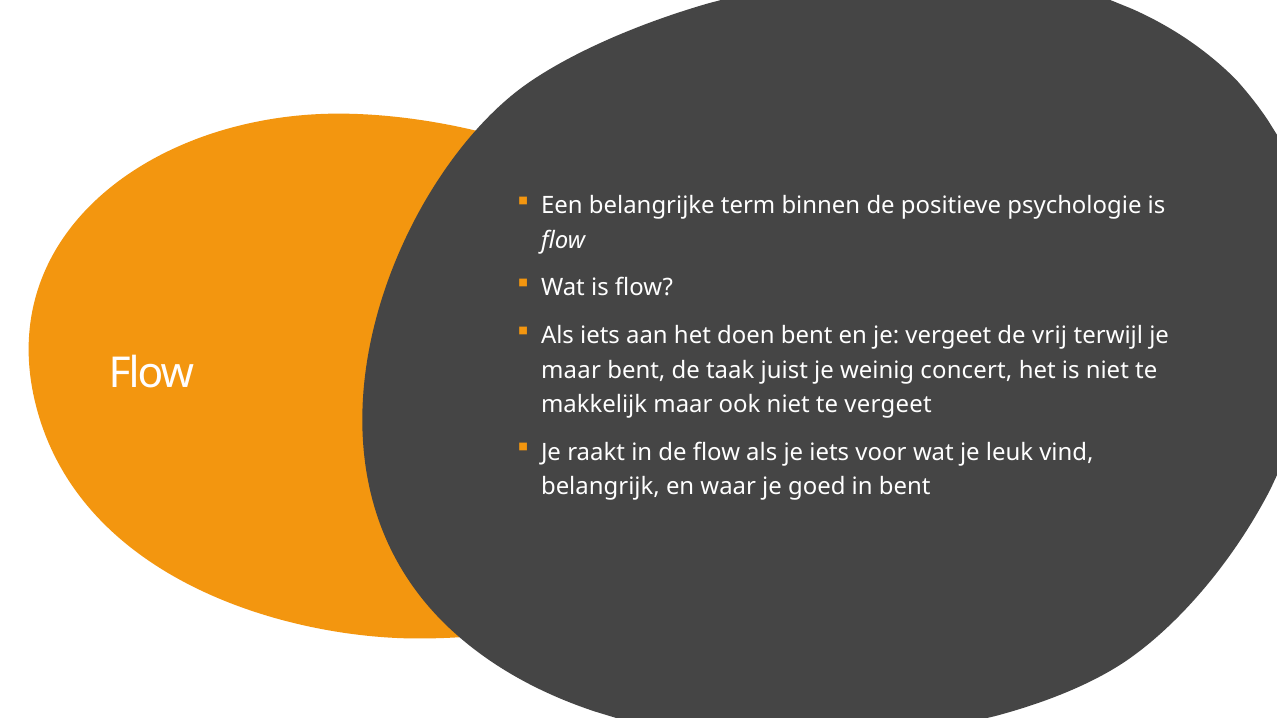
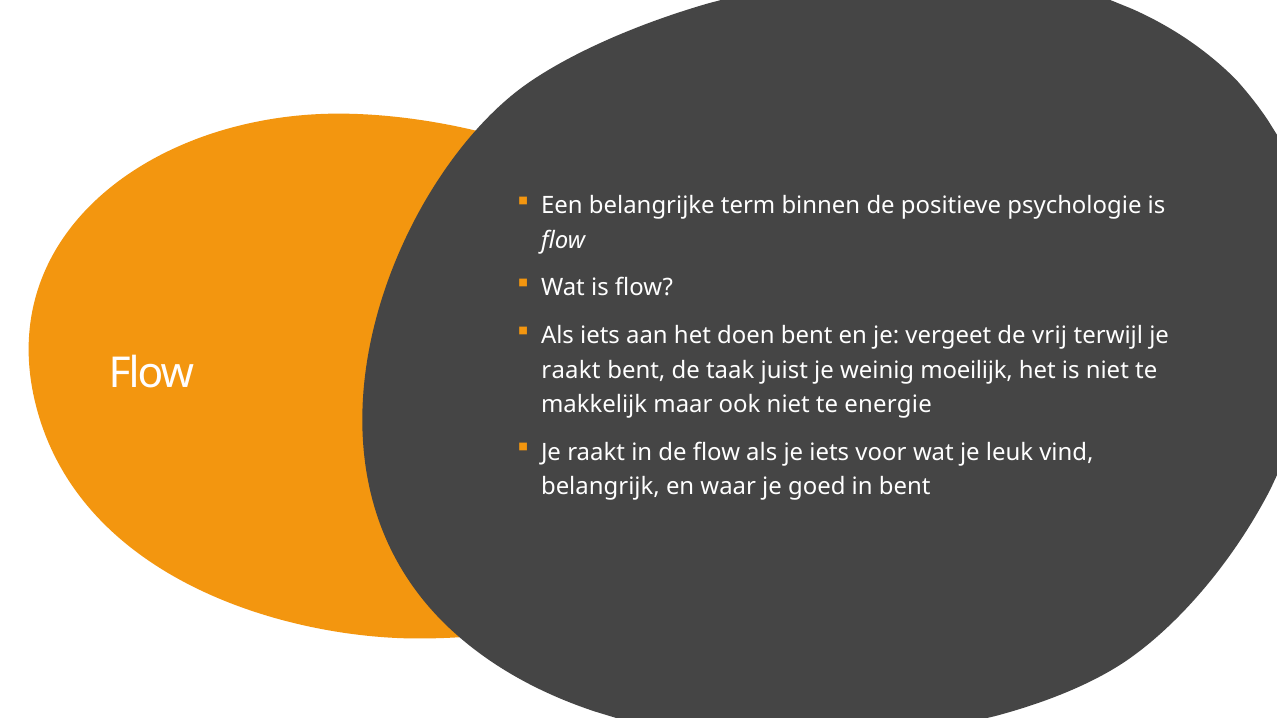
maar at (571, 370): maar -> raakt
concert: concert -> moeilijk
te vergeet: vergeet -> energie
